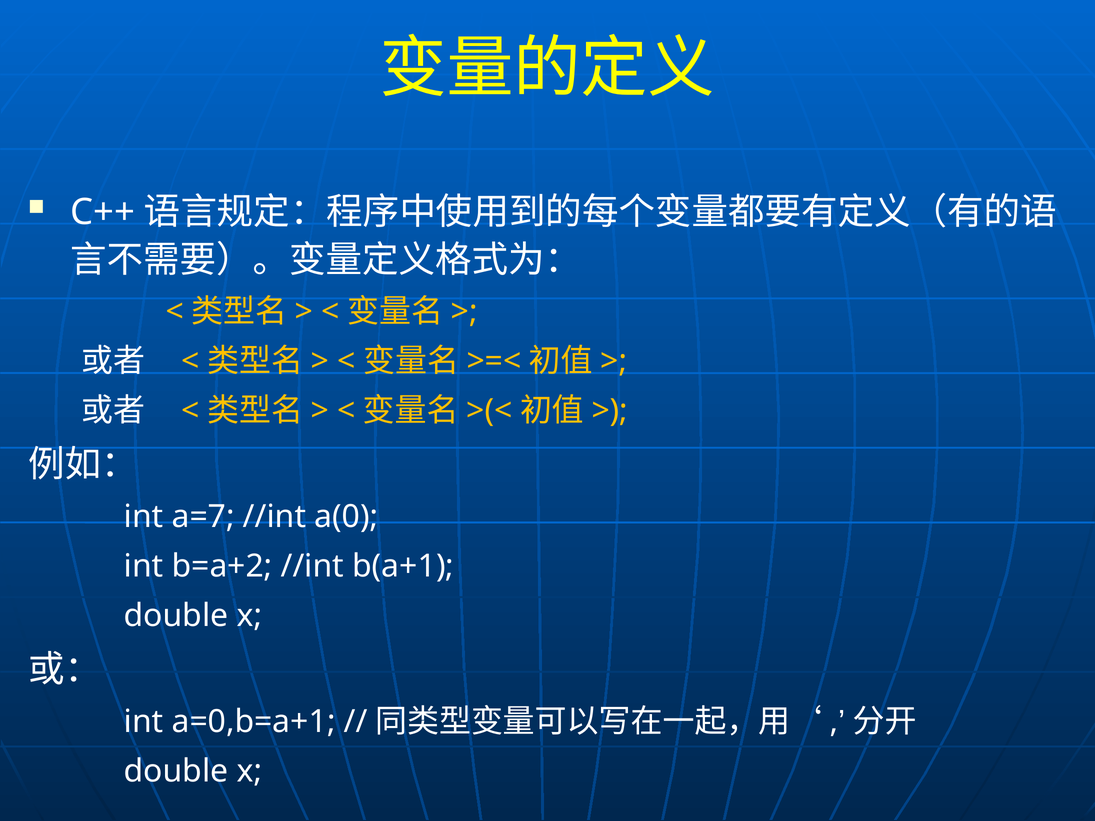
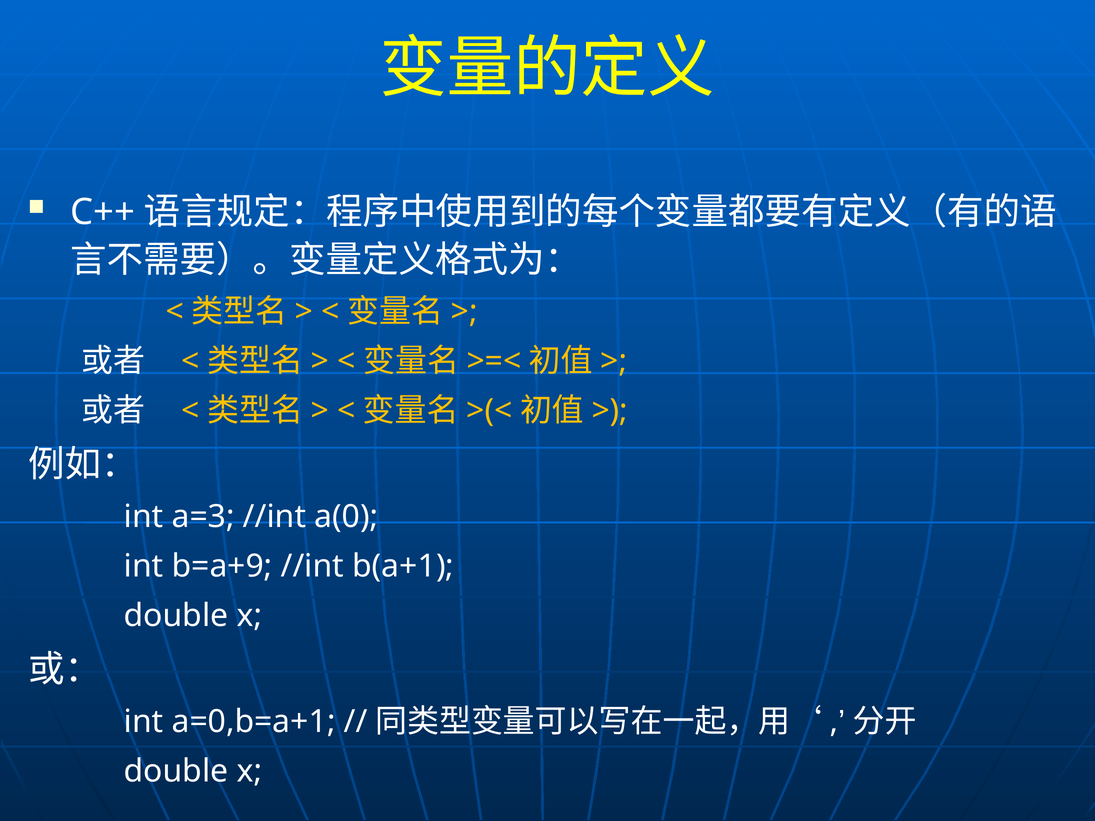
a=7: a=7 -> a=3
b=a+2: b=a+2 -> b=a+9
